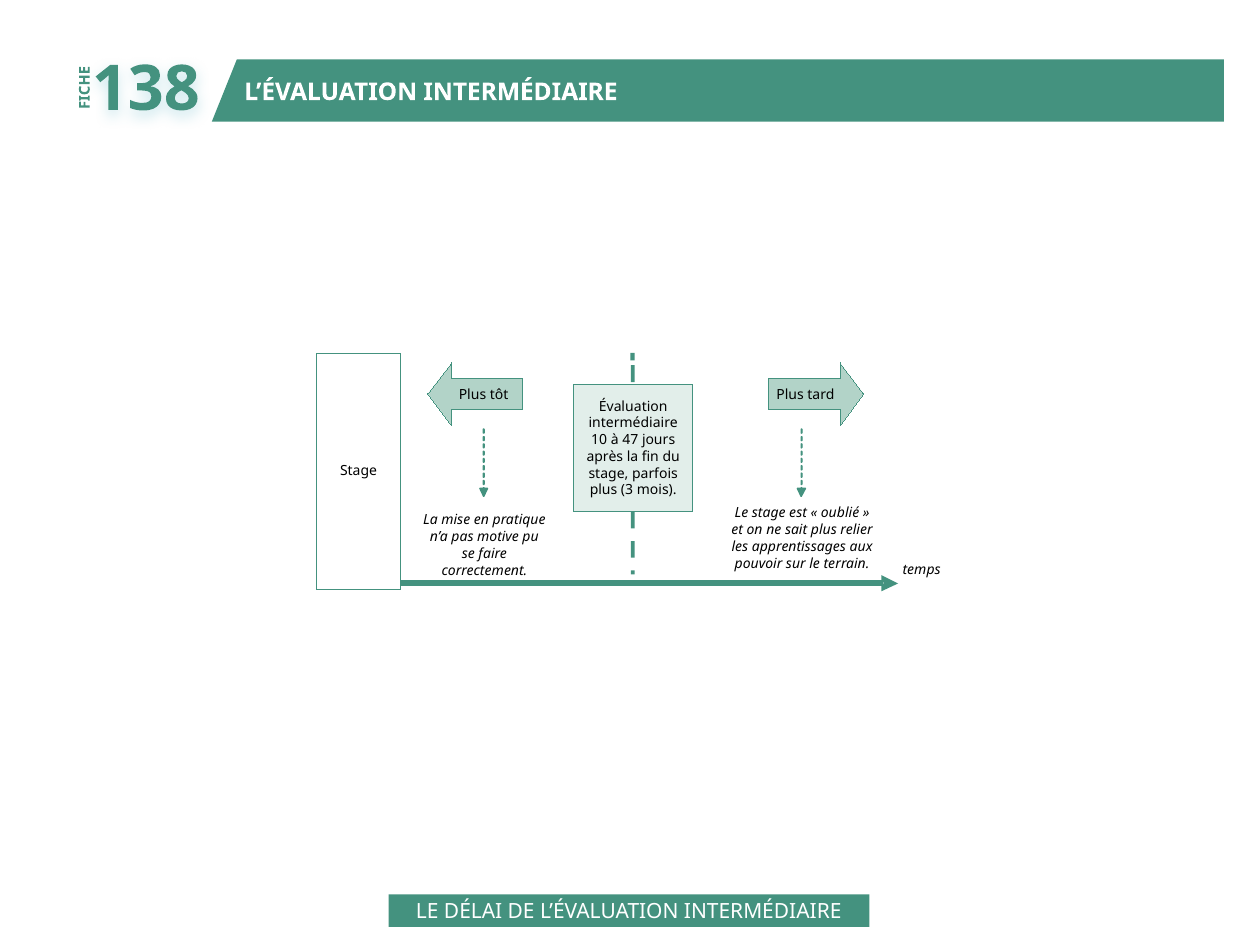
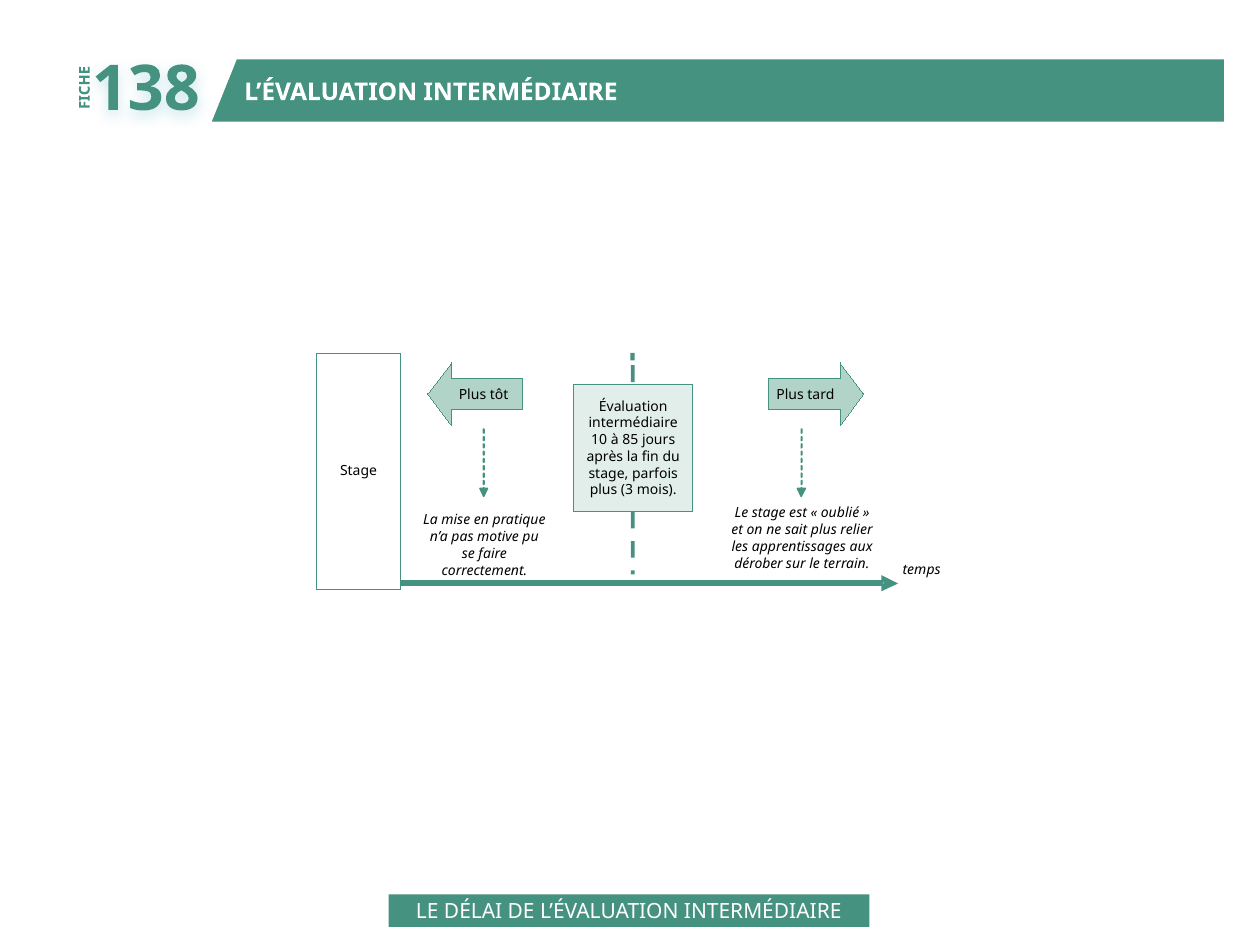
47: 47 -> 85
pouvoir: pouvoir -> dérober
